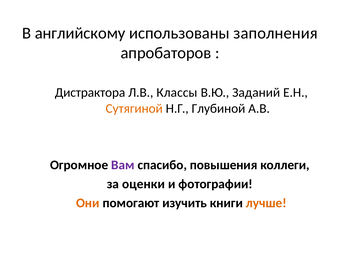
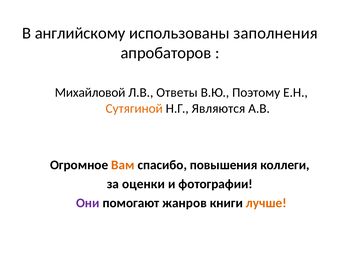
Дистрактора: Дистрактора -> Михайловой
Классы: Классы -> Ответы
Заданий: Заданий -> Поэтому
Глубиной: Глубиной -> Являются
Вам colour: purple -> orange
Они colour: orange -> purple
изучить: изучить -> жанров
